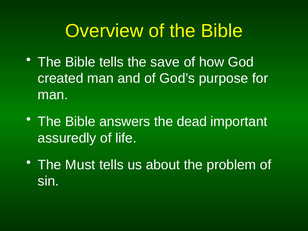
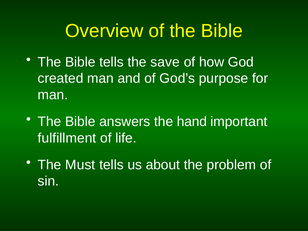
dead: dead -> hand
assuredly: assuredly -> fulfillment
